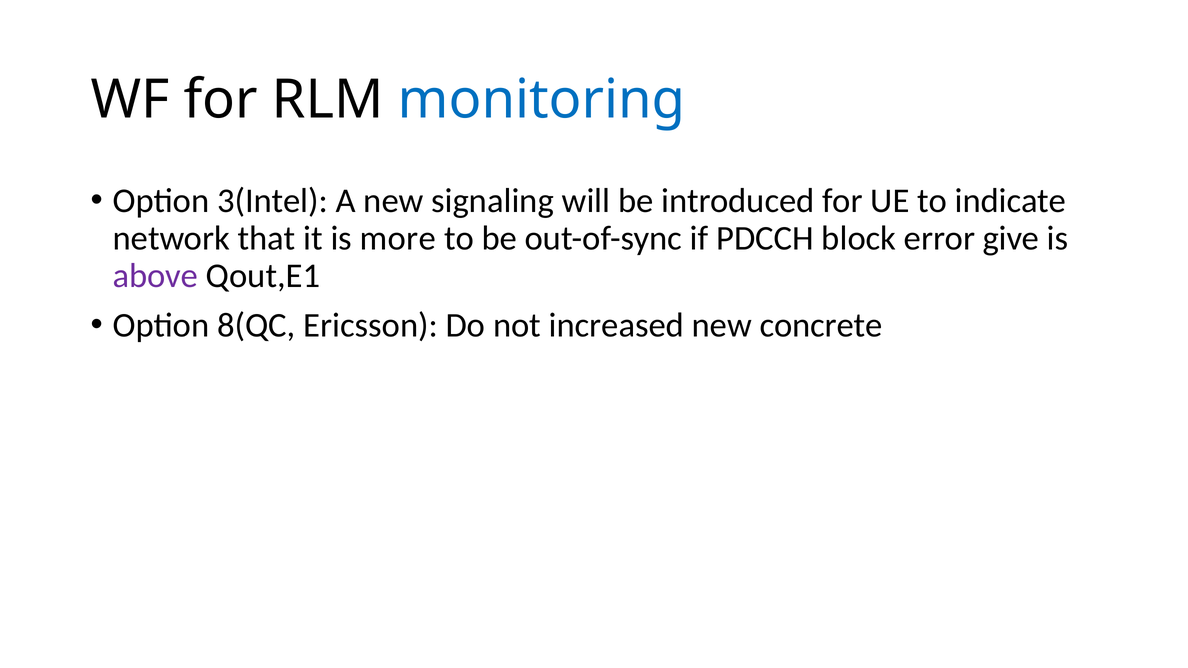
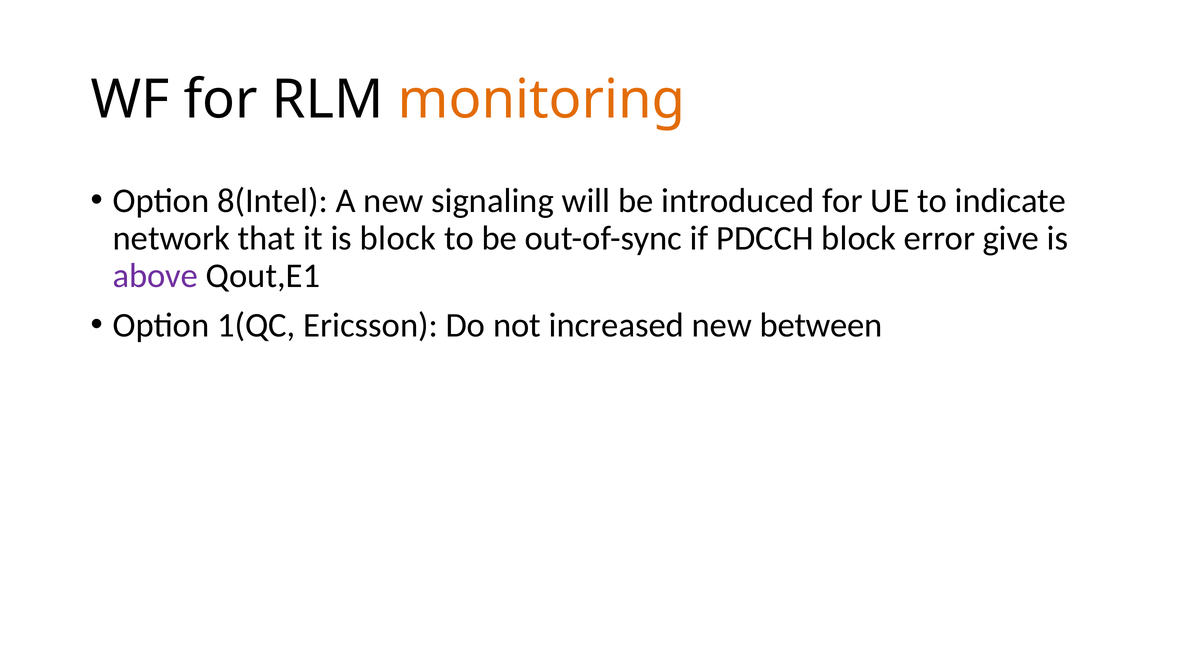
monitoring colour: blue -> orange
3(Intel: 3(Intel -> 8(Intel
is more: more -> block
8(QC: 8(QC -> 1(QC
concrete: concrete -> between
